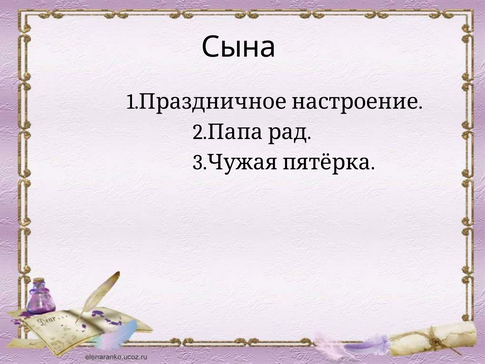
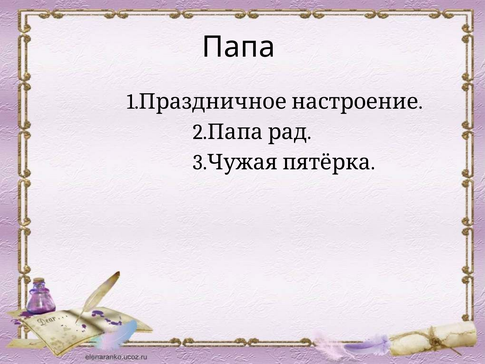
Сына: Сына -> Папа
